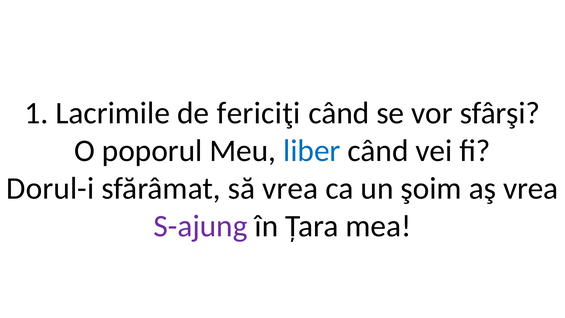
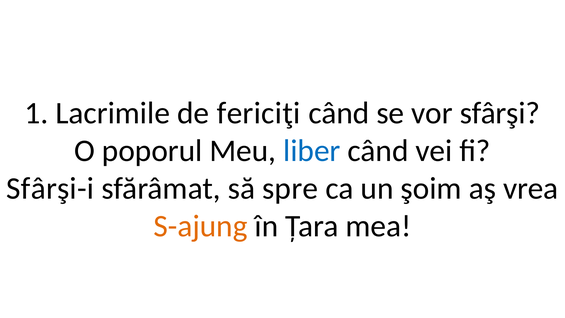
Dorul-i: Dorul-i -> Sfârşi-i
să vrea: vrea -> spre
S-ajung colour: purple -> orange
